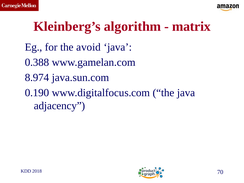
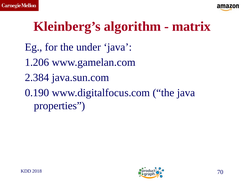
avoid: avoid -> under
0.388: 0.388 -> 1.206
8.974: 8.974 -> 2.384
adjacency: adjacency -> properties
